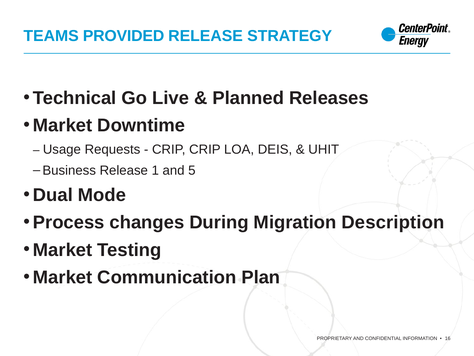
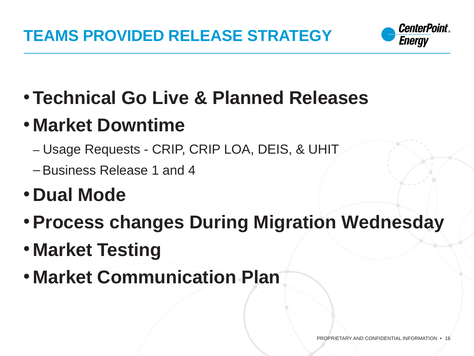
5: 5 -> 4
Description: Description -> Wednesday
